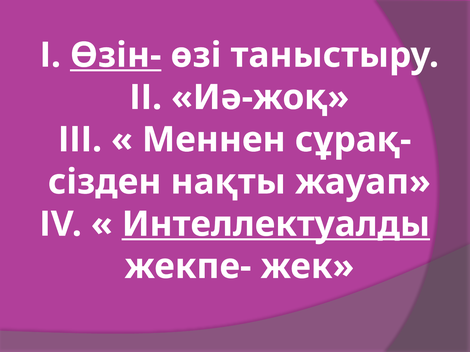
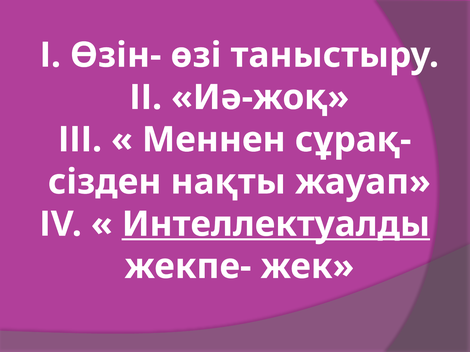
Өзін- underline: present -> none
